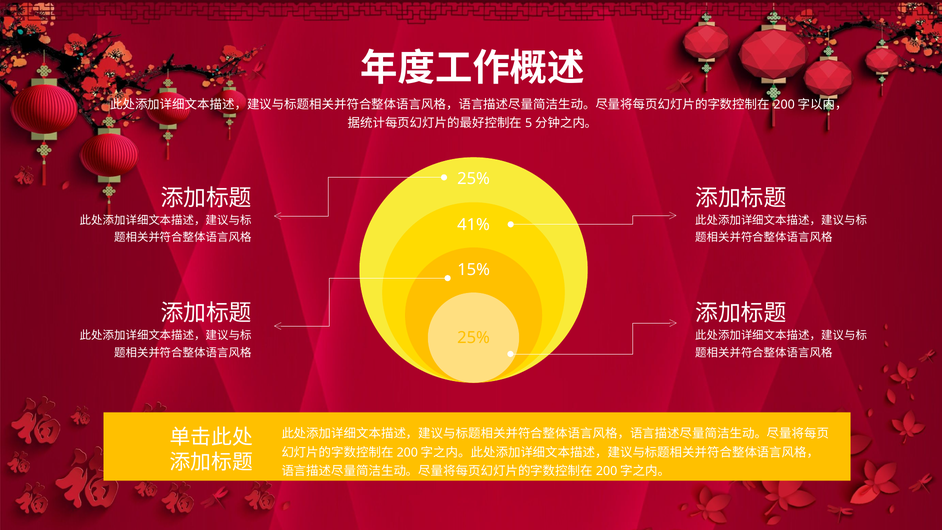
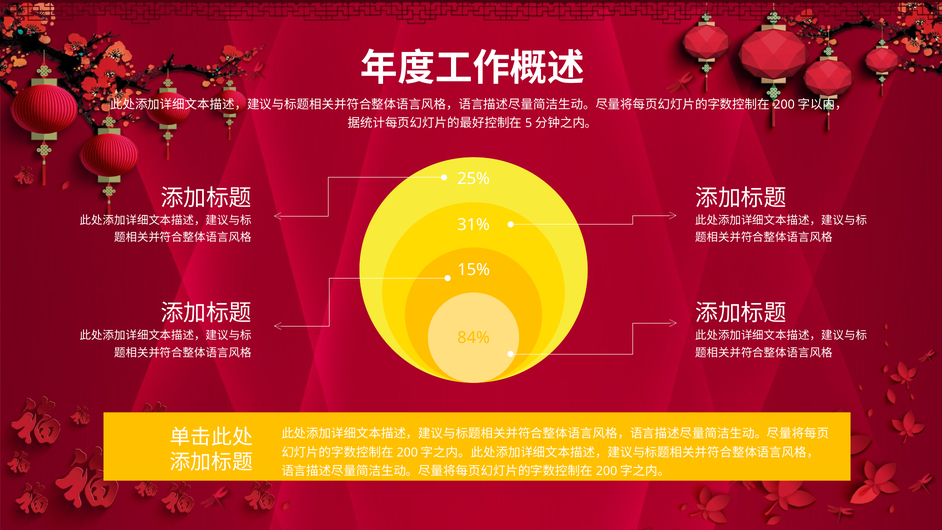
41%: 41% -> 31%
25% at (474, 337): 25% -> 84%
